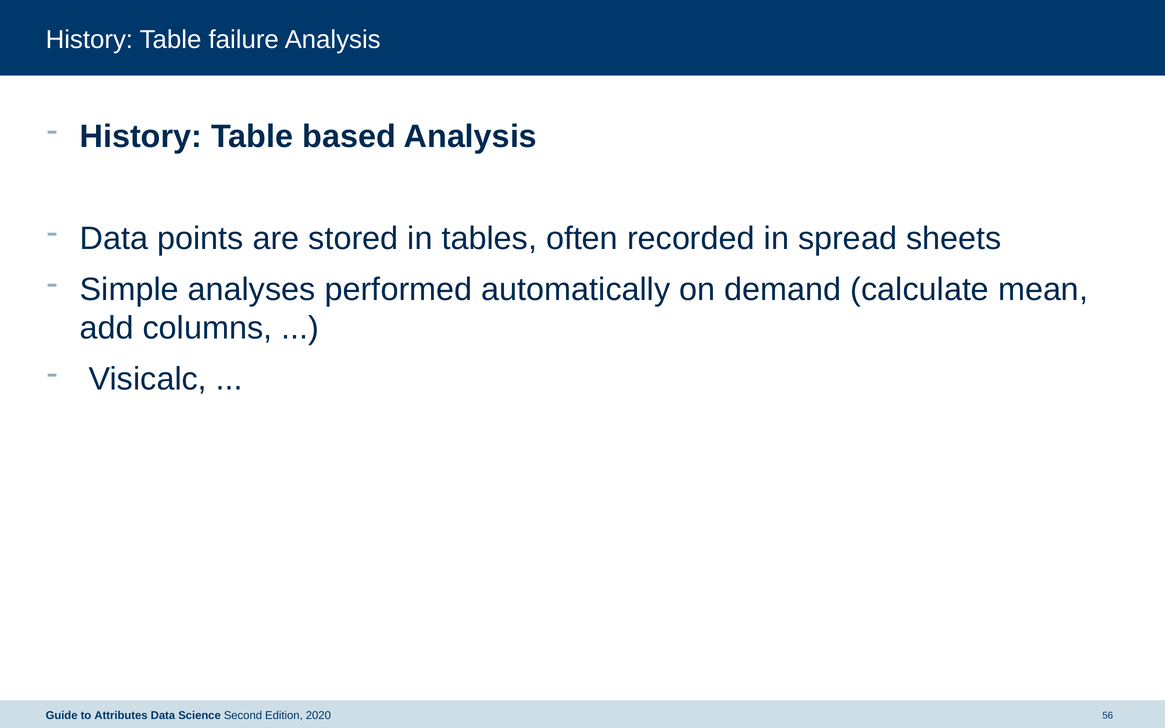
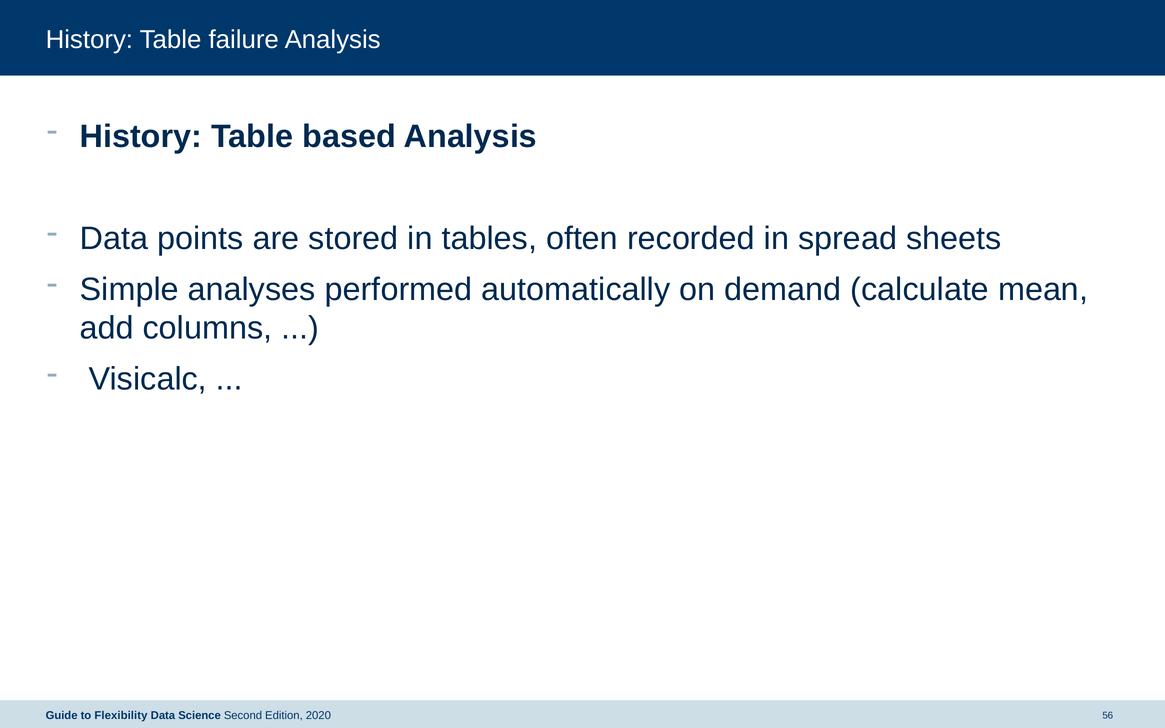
Attributes: Attributes -> Flexibility
